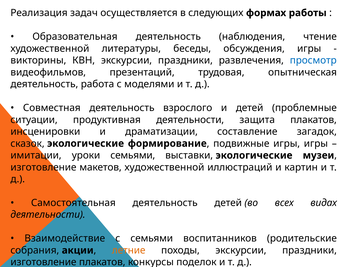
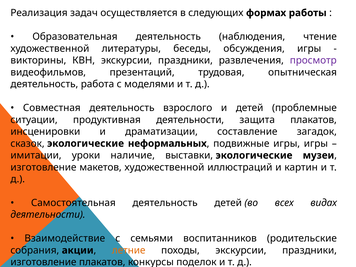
просмотр colour: blue -> purple
формирование: формирование -> неформальных
уроки семьями: семьями -> наличие
